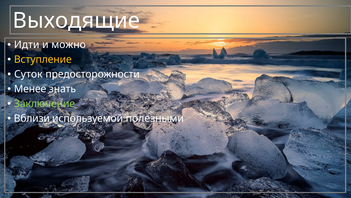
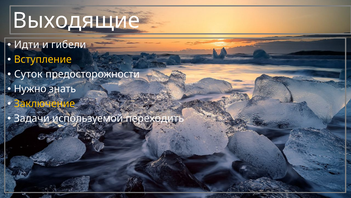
можно: можно -> гибели
Менее: Менее -> Нужно
Заключение colour: light green -> yellow
Вблизи: Вблизи -> Задачи
полезными: полезными -> переходить
